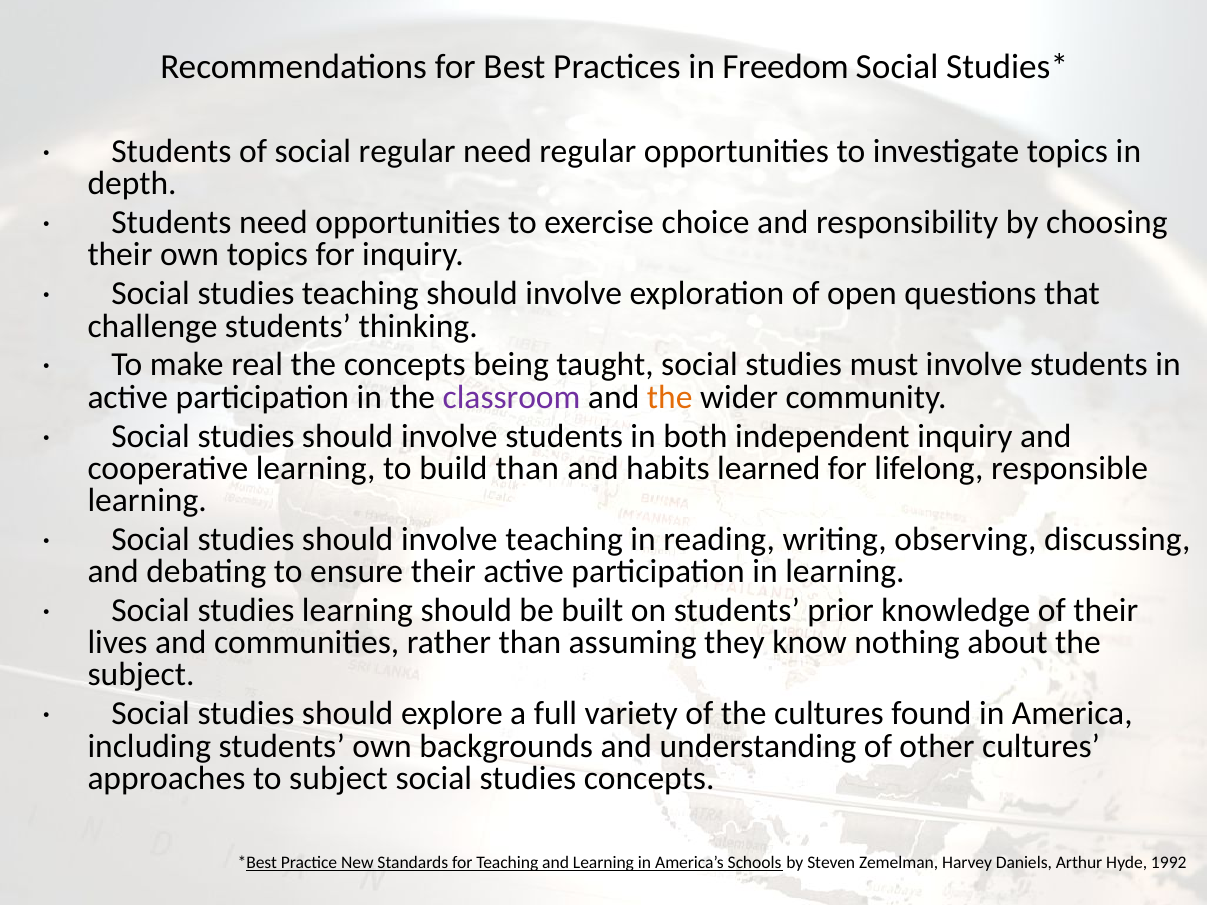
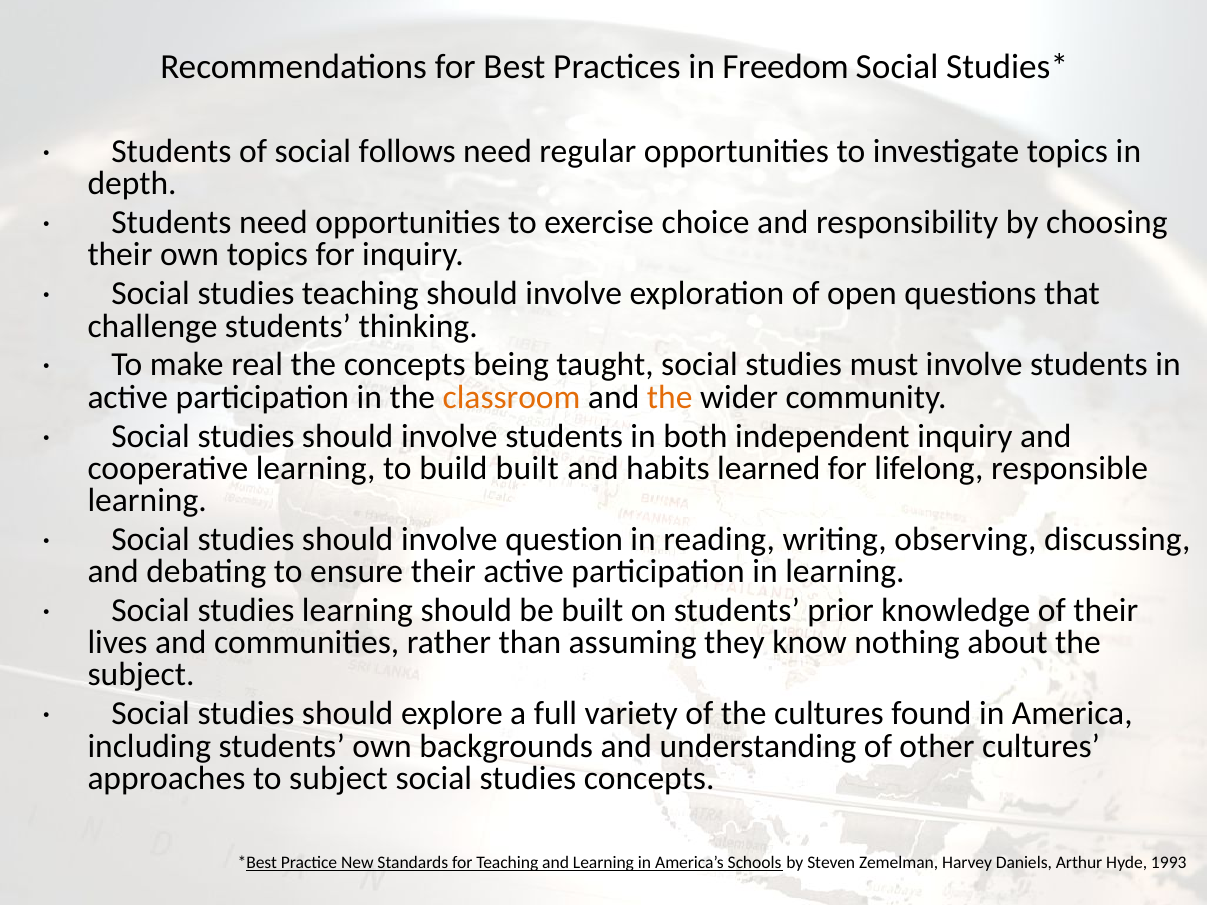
social regular: regular -> follows
classroom colour: purple -> orange
build than: than -> built
involve teaching: teaching -> question
1992: 1992 -> 1993
